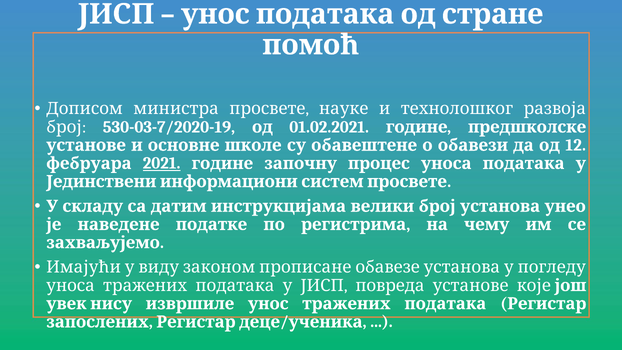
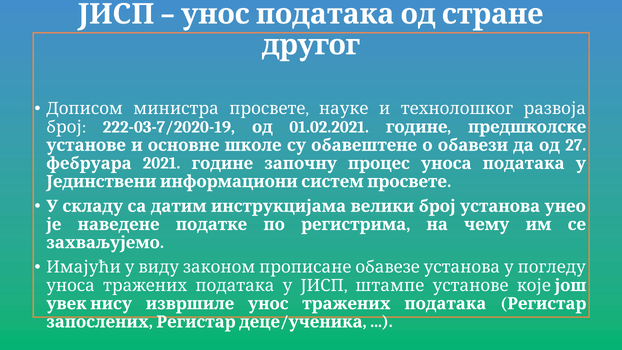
помоћ: помоћ -> другог
530-03-7/2020-19: 530-03-7/2020-19 -> 222-03-7/2020-19
12: 12 -> 27
2021 underline: present -> none
повреда: повреда -> штампе
